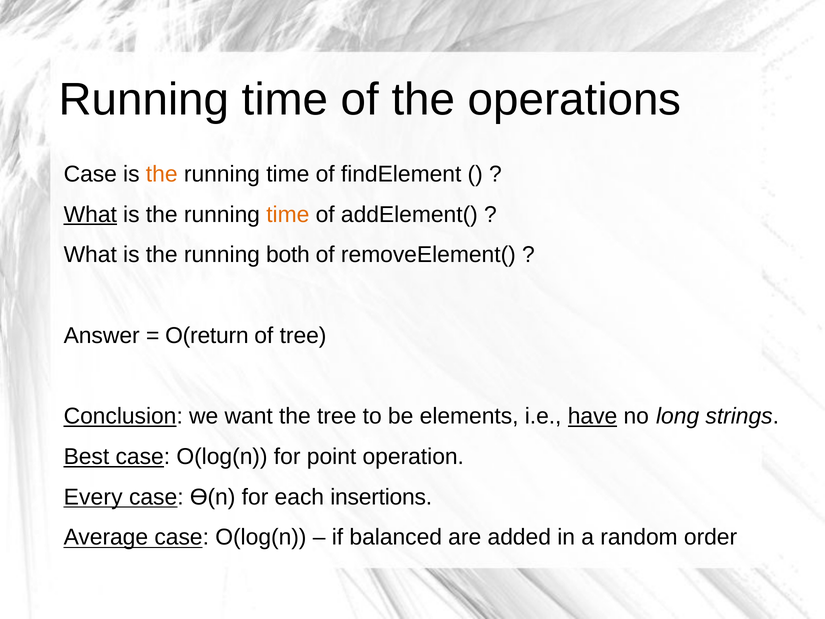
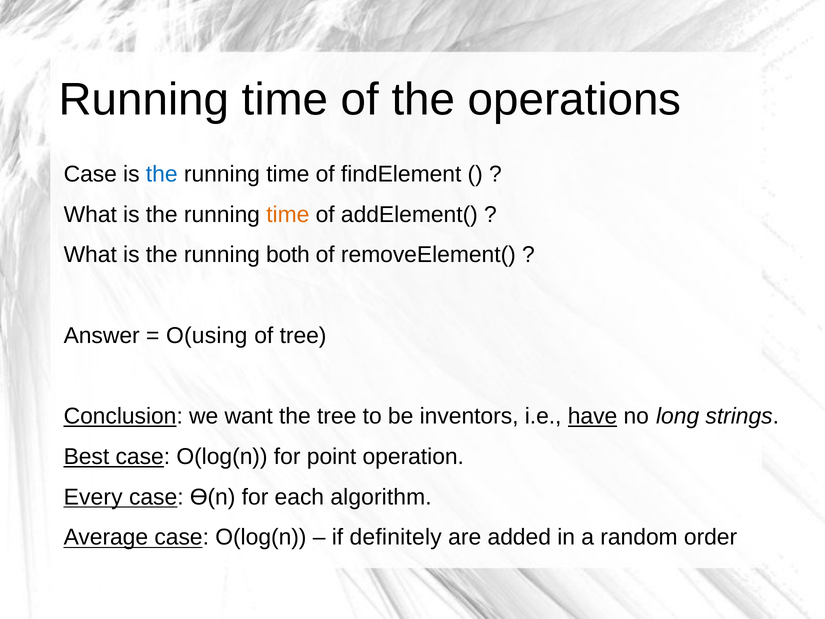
the at (162, 174) colour: orange -> blue
What at (90, 214) underline: present -> none
O(return: O(return -> O(using
elements: elements -> inventors
insertions: insertions -> algorithm
balanced: balanced -> definitely
